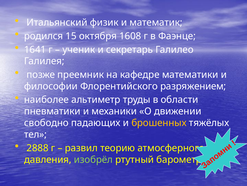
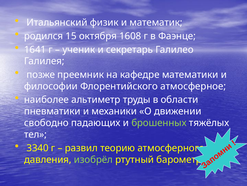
разряжением: разряжением -> атмосферное
брошенных colour: yellow -> light green
2888: 2888 -> 3340
